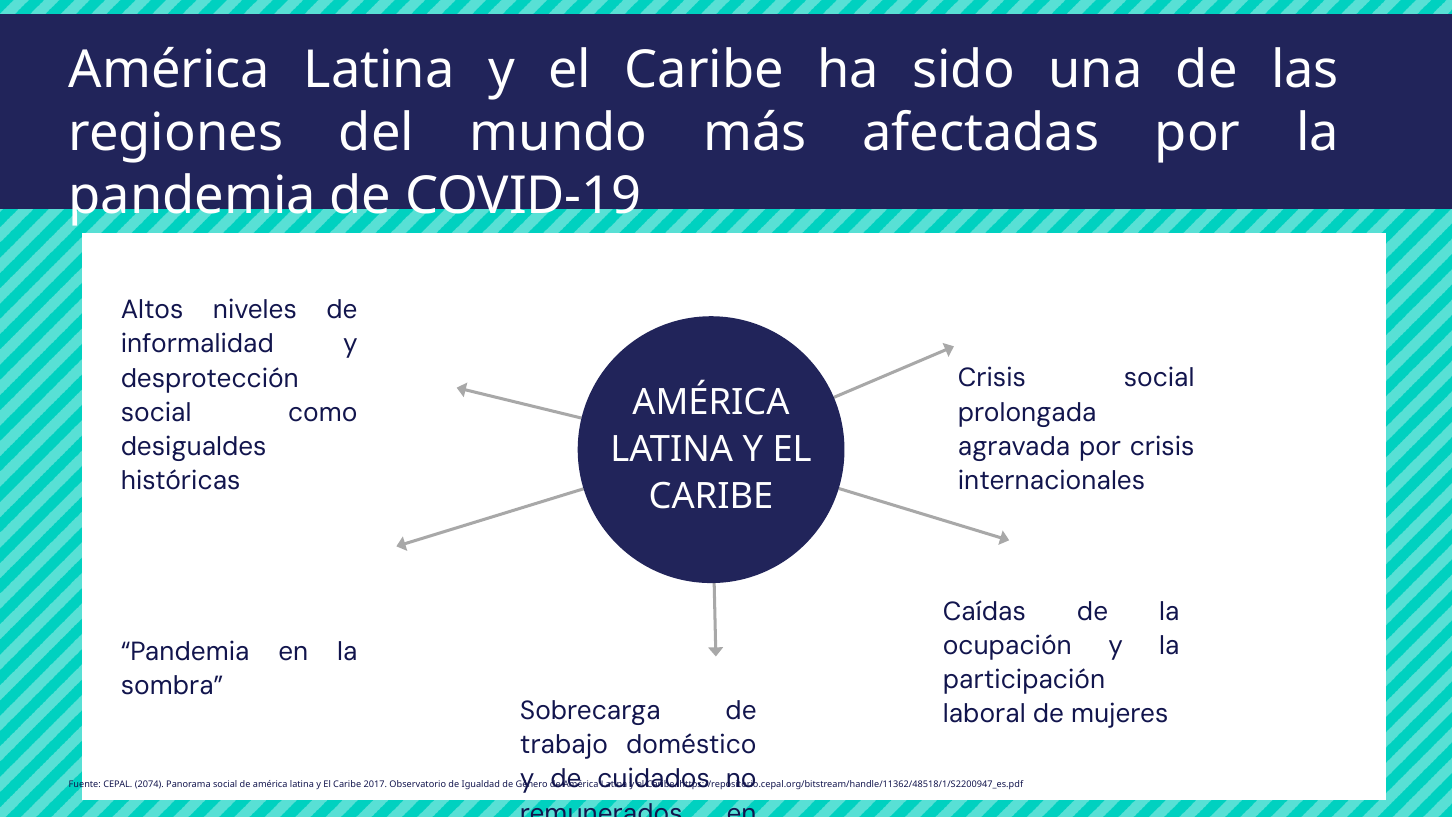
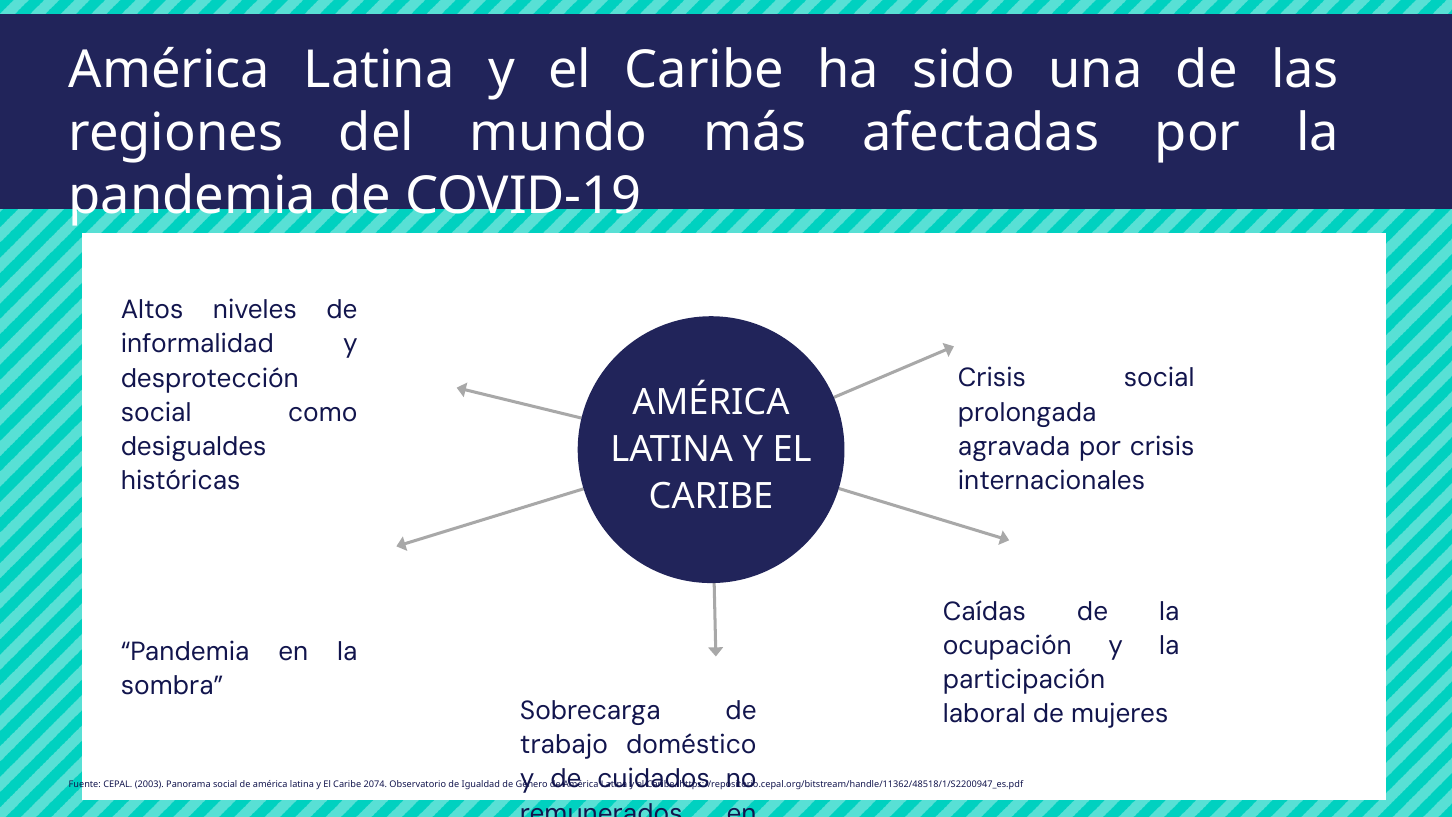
2074: 2074 -> 2003
2017: 2017 -> 2074
